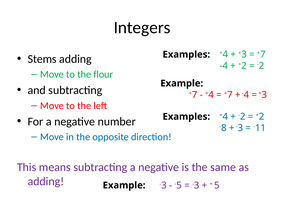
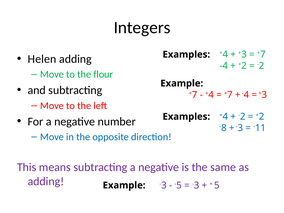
Stems: Stems -> Helen
